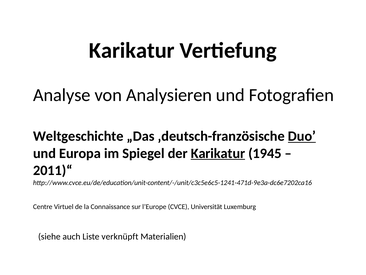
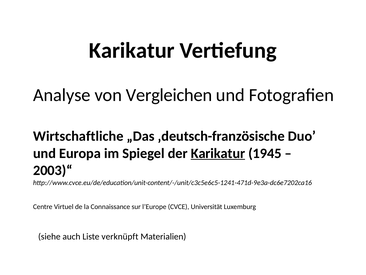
Analysieren: Analysieren -> Vergleichen
Weltgeschichte: Weltgeschichte -> Wirtschaftliche
Duo underline: present -> none
2011)“: 2011)“ -> 2003)“
